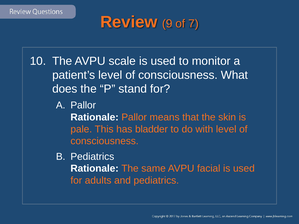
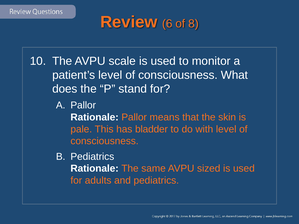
9: 9 -> 6
7: 7 -> 8
facial: facial -> sized
